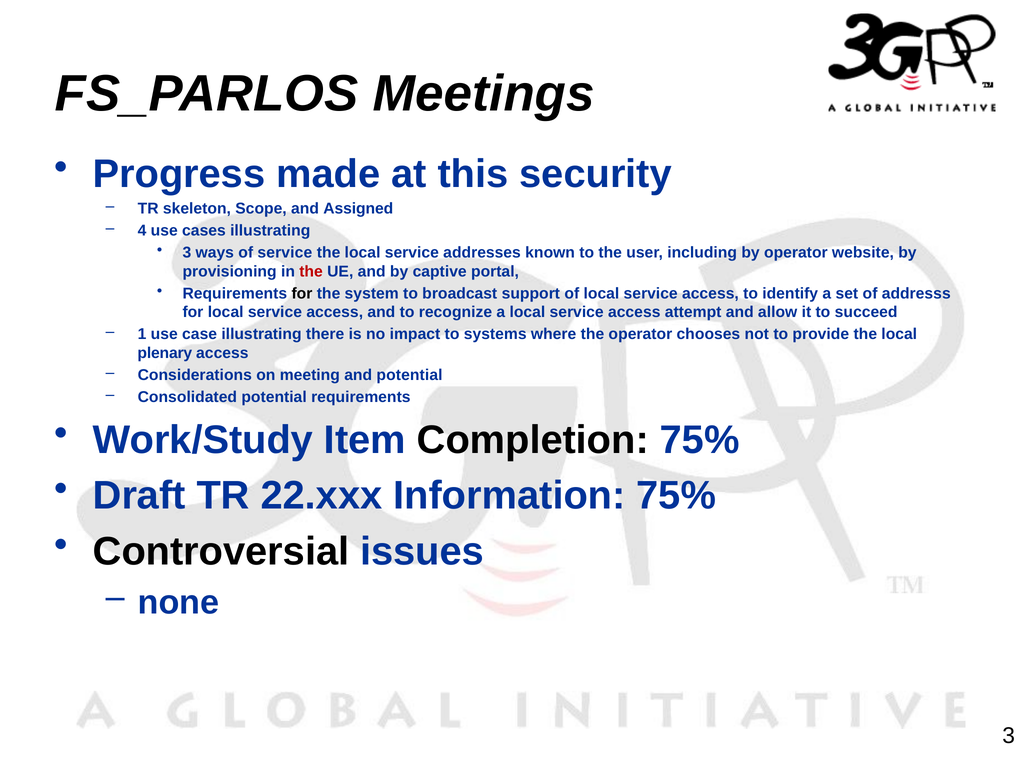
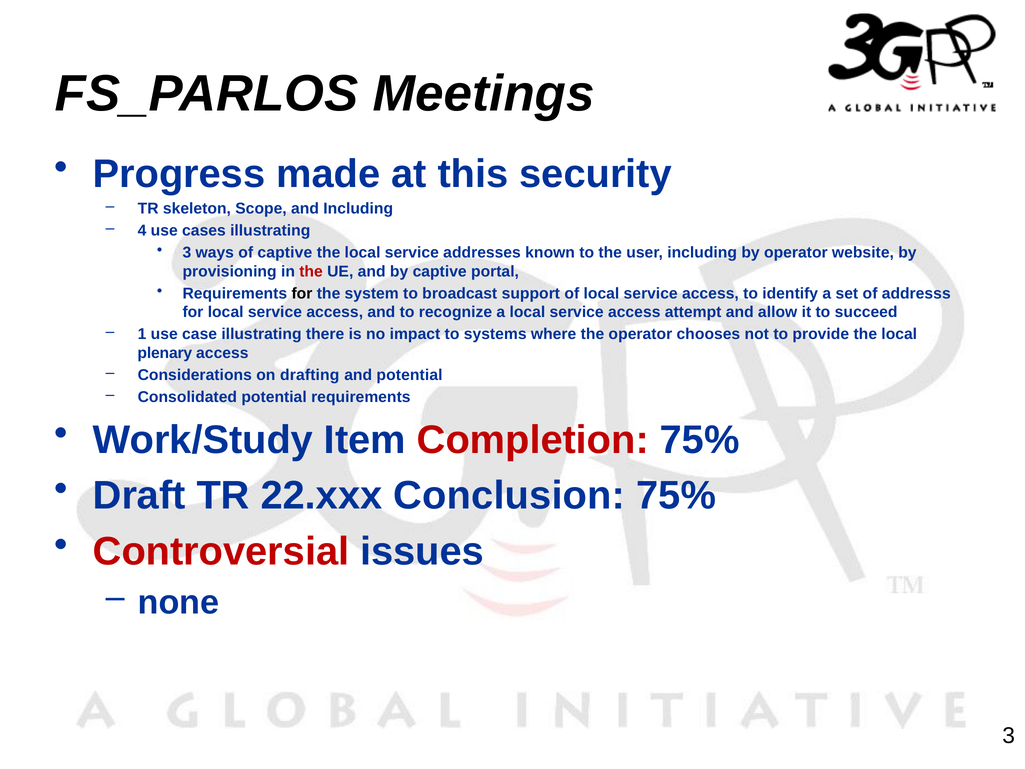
and Assigned: Assigned -> Including
of service: service -> captive
meeting: meeting -> drafting
Completion colour: black -> red
Information: Information -> Conclusion
Controversial colour: black -> red
